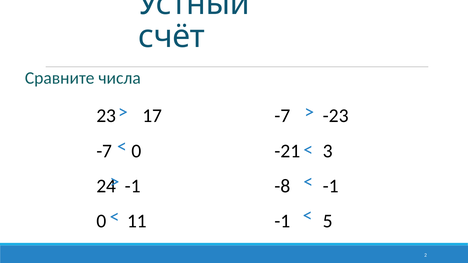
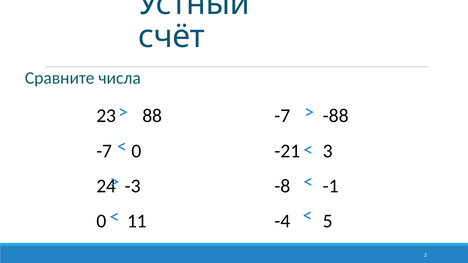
17: 17 -> 88
-23: -23 -> -88
-1 at (133, 186): -1 -> -3
-1 at (283, 221): -1 -> -4
